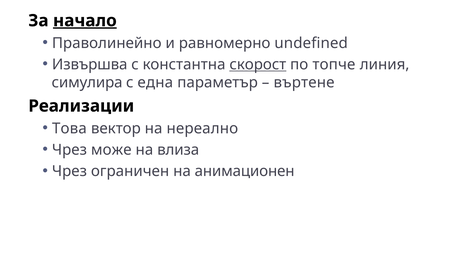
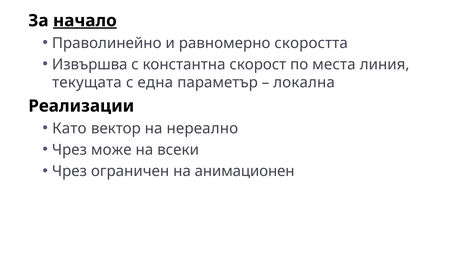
undefined: undefined -> скоростта
скорост underline: present -> none
топче: топче -> места
симулира: симулира -> текущата
въртене: въртене -> локална
Това: Това -> Като
влиза: влиза -> всеки
